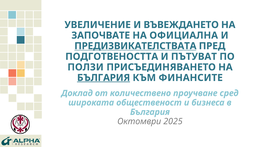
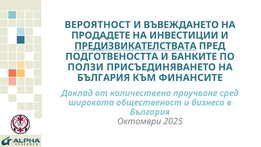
УВЕЛИЧЕНИЕ: УВЕЛИЧЕНИЕ -> ВЕРОЯТНОСТ
ЗАПОЧВАТЕ: ЗАПОЧВАТЕ -> ПРОДАДЕТЕ
ОФИЦИАЛНА: ОФИЦИАЛНА -> ИНВЕСТИЦИИ
ПЪТУВАТ: ПЪТУВАТ -> БАНКИТЕ
БЪЛГАРИЯ at (104, 78) underline: present -> none
